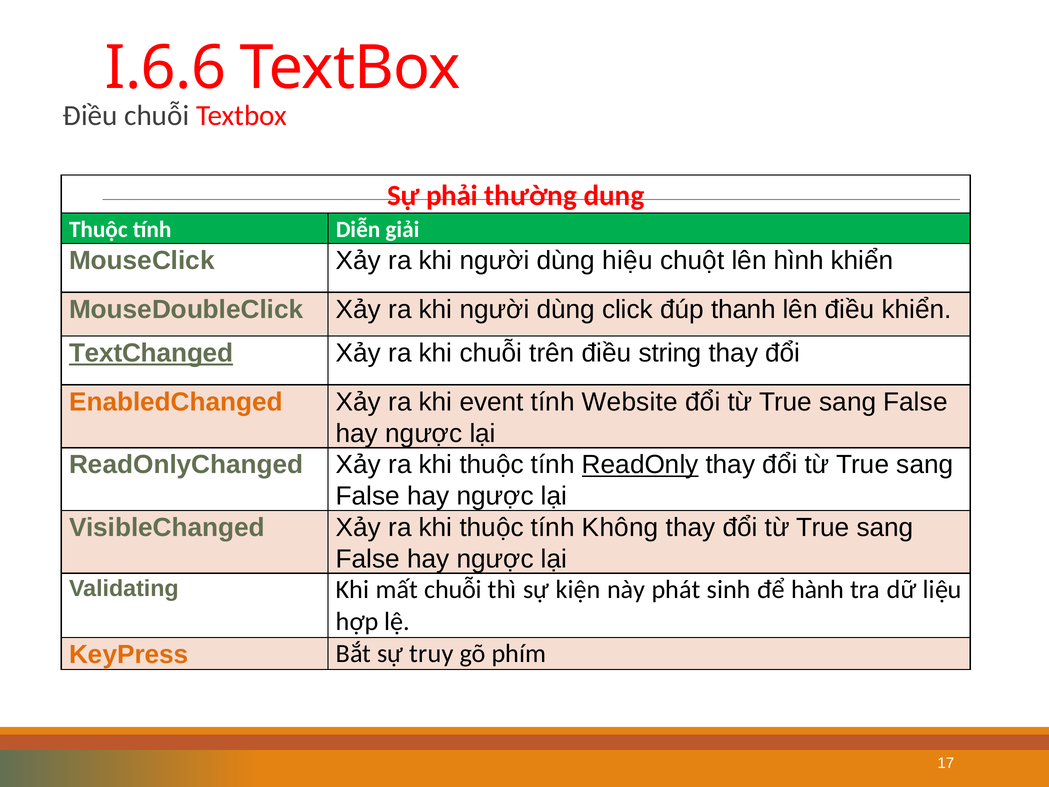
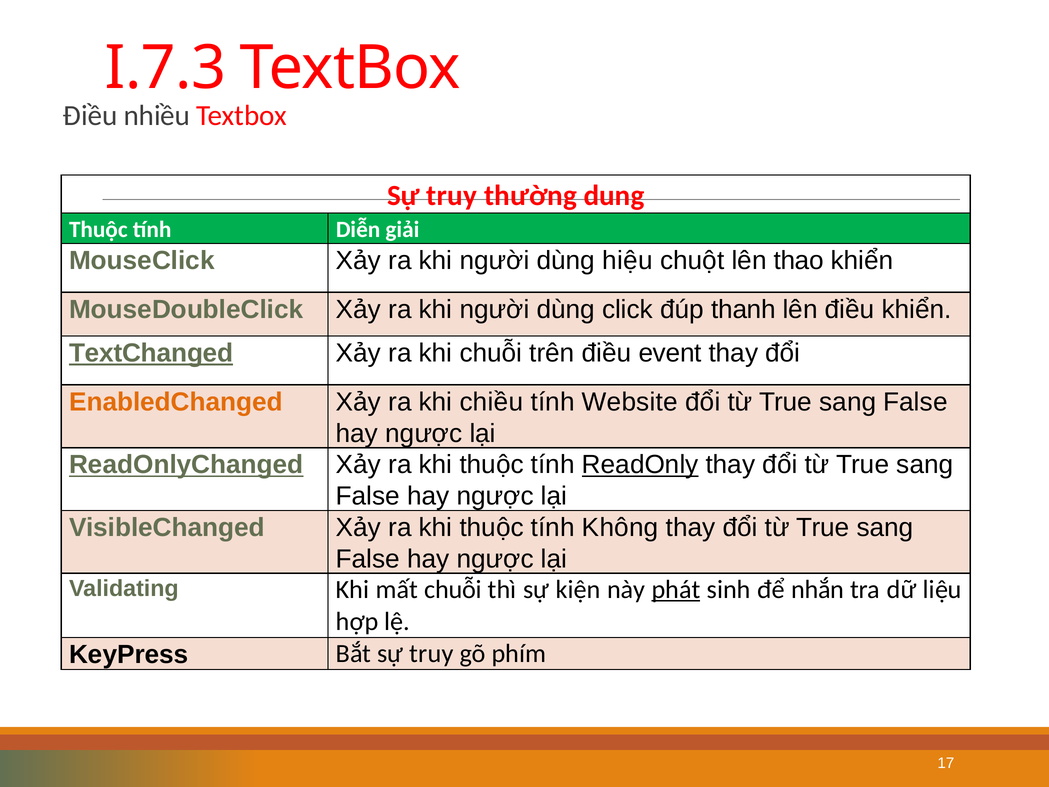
I.6.6: I.6.6 -> I.7.3
Điều chuỗi: chuỗi -> nhiều
phải at (452, 195): phải -> truy
hình: hình -> thao
string: string -> event
event: event -> chiều
ReadOnlyChanged underline: none -> present
phát underline: none -> present
hành: hành -> nhắn
KeyPress colour: orange -> black
